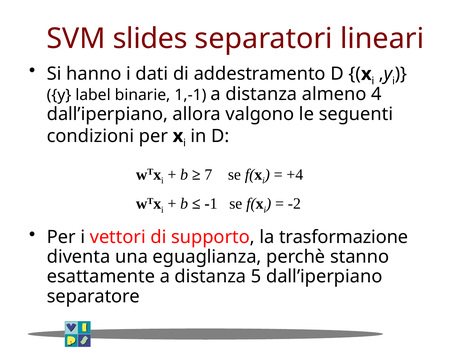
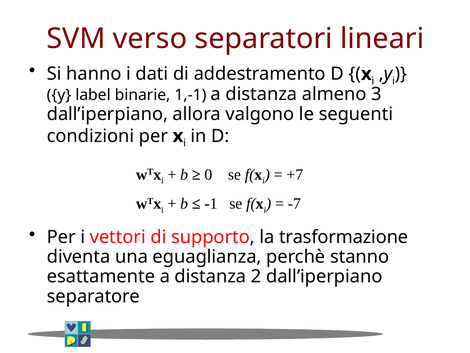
slides: slides -> verso
4: 4 -> 3
7: 7 -> 0
+4: +4 -> +7
-2: -2 -> -7
5: 5 -> 2
